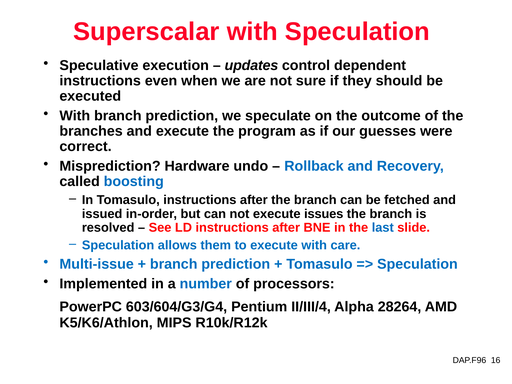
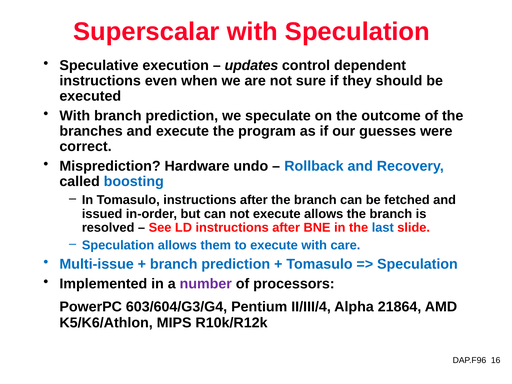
execute issues: issues -> allows
number colour: blue -> purple
28264: 28264 -> 21864
